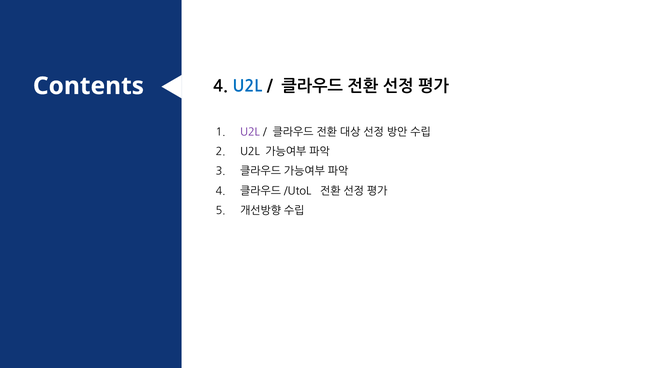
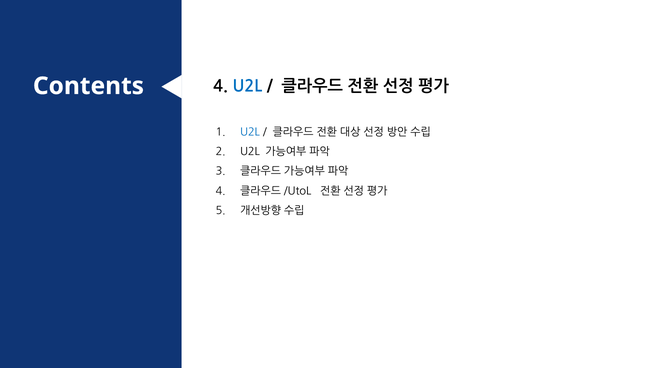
U2L at (250, 132) colour: purple -> blue
